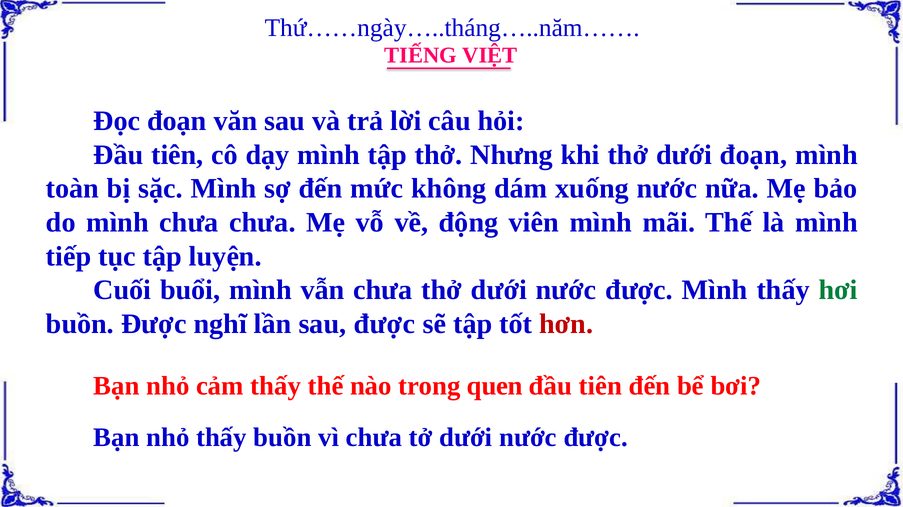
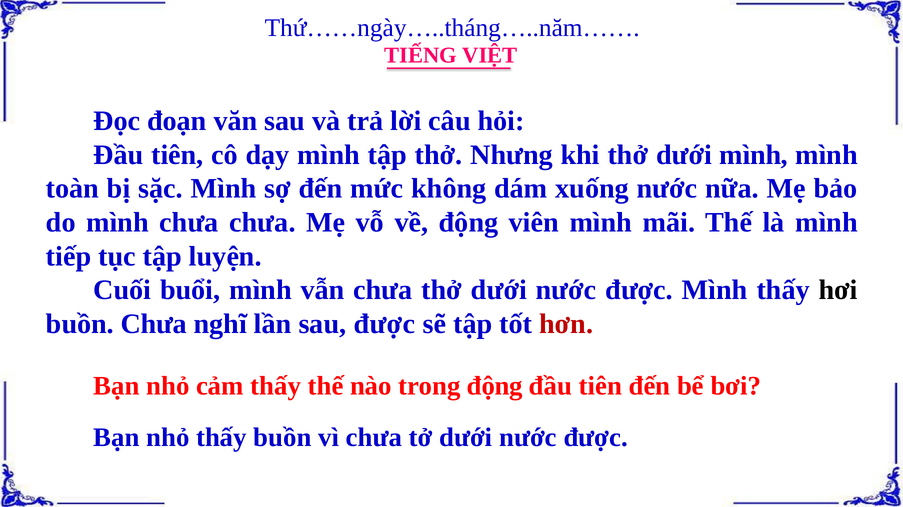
dưới đoạn: đoạn -> mình
hơi colour: green -> black
buồn Được: Được -> Chưa
trong quen: quen -> động
